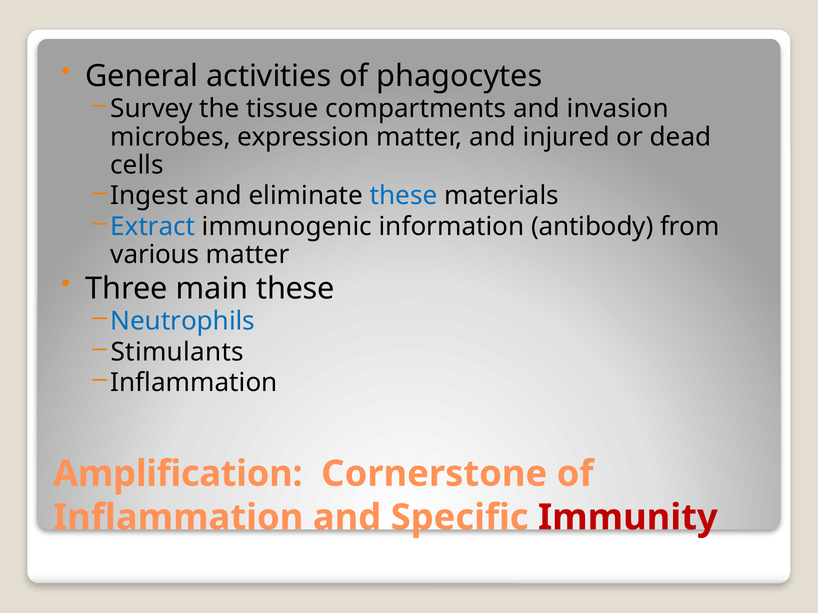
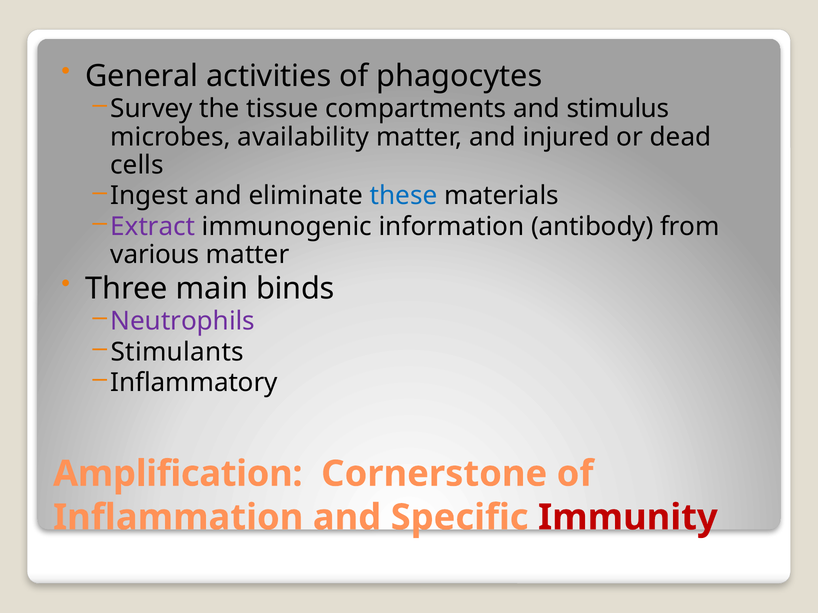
invasion: invasion -> stimulus
expression: expression -> availability
Extract colour: blue -> purple
main these: these -> binds
Neutrophils colour: blue -> purple
Inflammation at (194, 383): Inflammation -> Inflammatory
